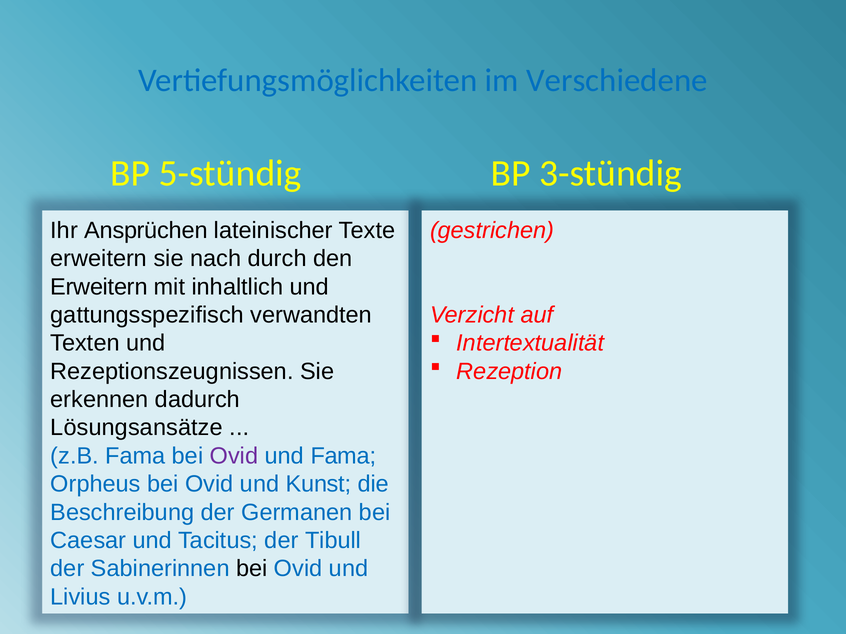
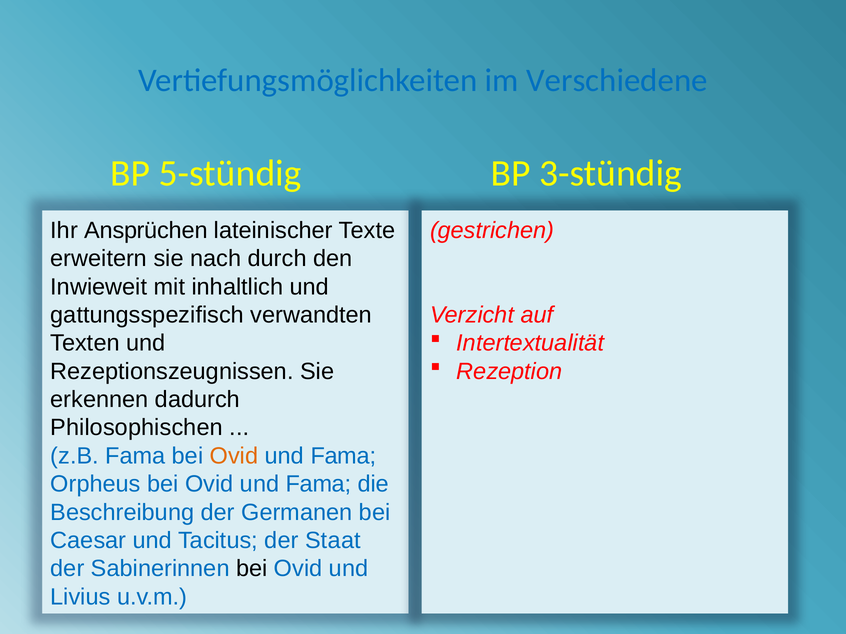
Erweitern at (99, 287): Erweitern -> Inwieweit
Lösungsansätze: Lösungsansätze -> Philosophischen
Ovid at (234, 456) colour: purple -> orange
Kunst at (318, 484): Kunst -> Fama
Tibull: Tibull -> Staat
